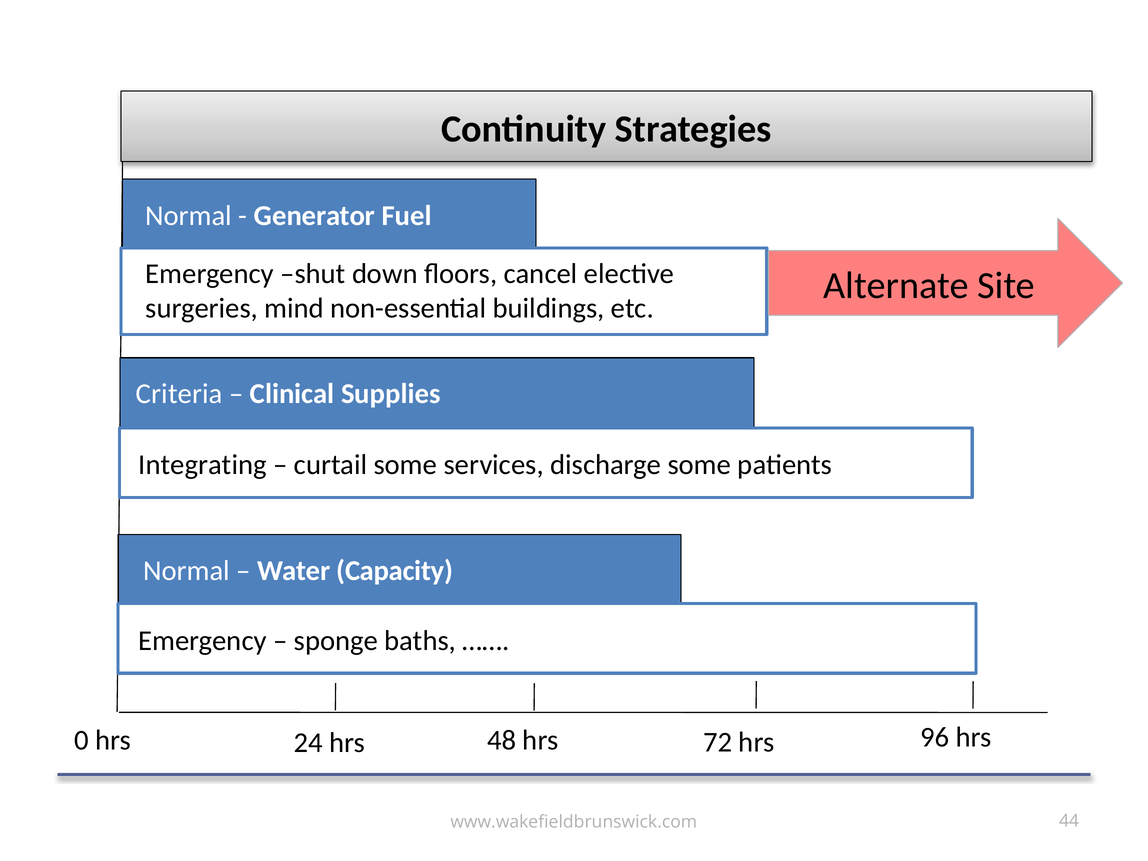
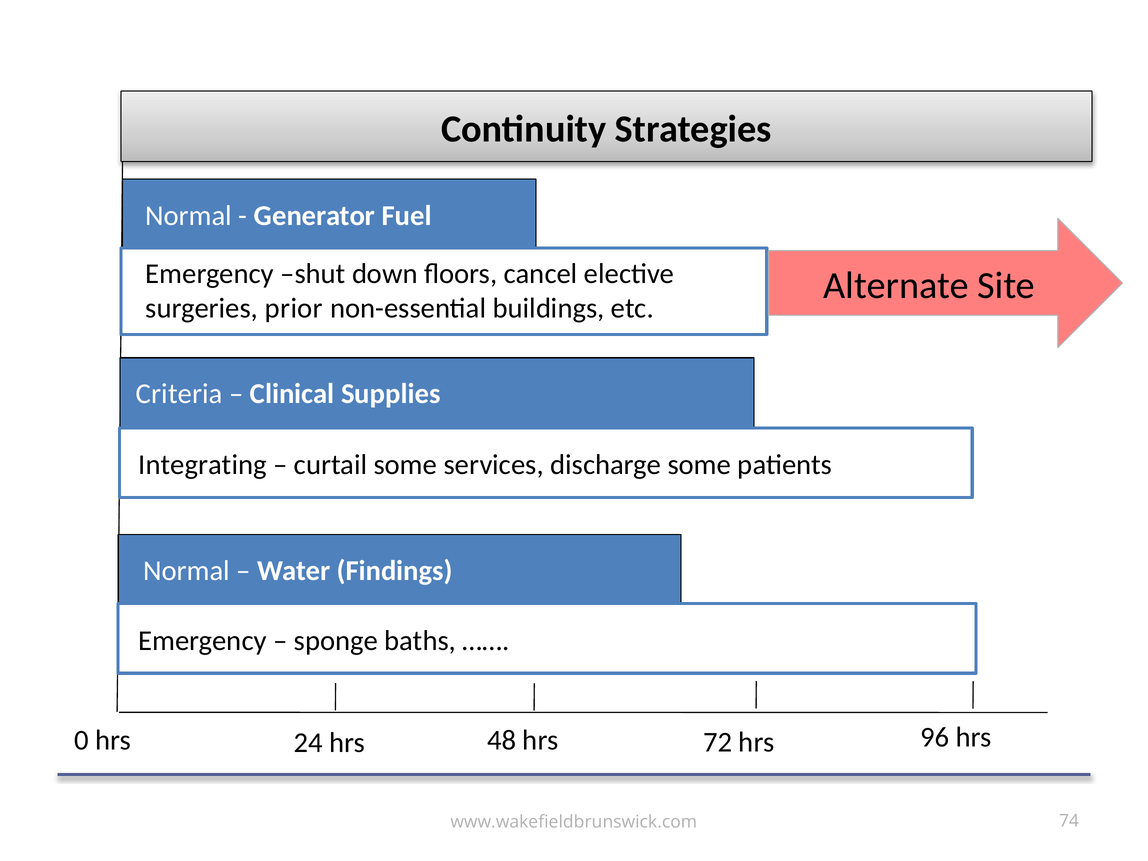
mind: mind -> prior
Capacity: Capacity -> Findings
44: 44 -> 74
